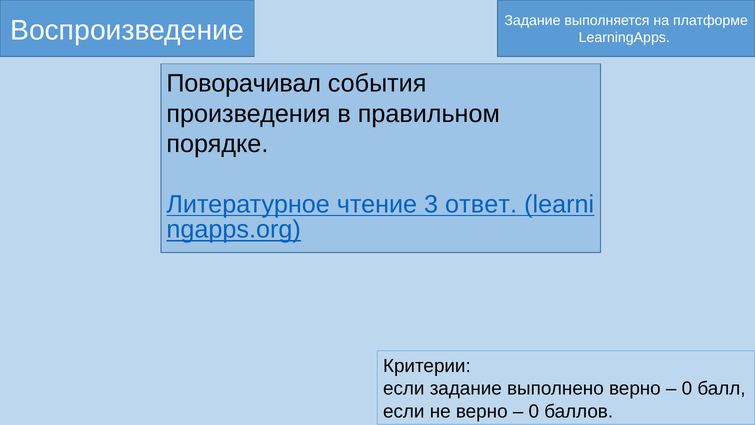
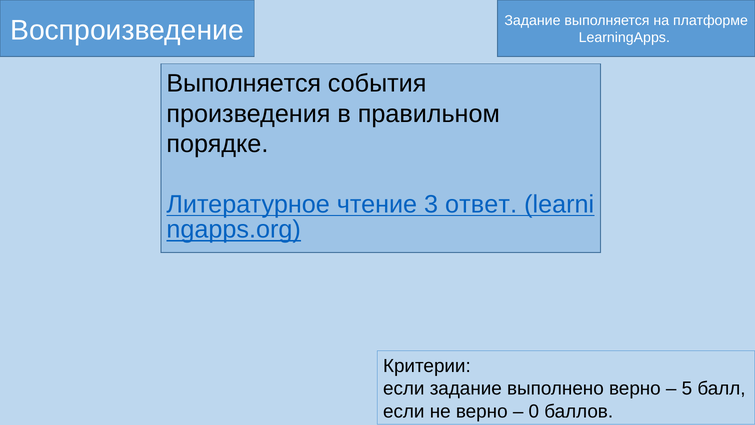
Поворачивал at (244, 83): Поворачивал -> Выполняется
0 at (687, 388): 0 -> 5
